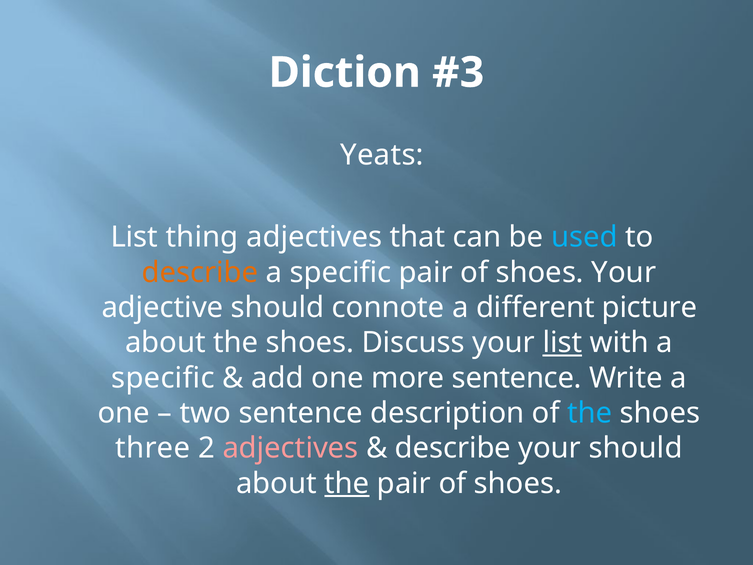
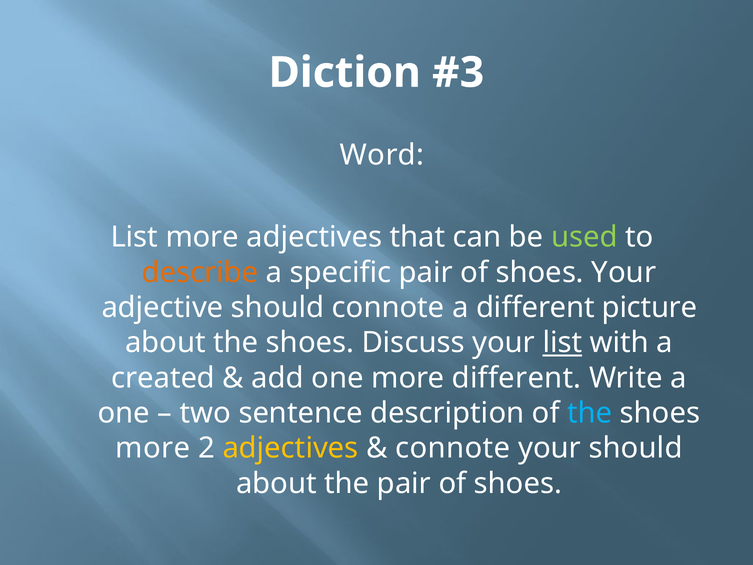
Yeats: Yeats -> Word
List thing: thing -> more
used colour: light blue -> light green
specific at (163, 378): specific -> created
more sentence: sentence -> different
three at (153, 448): three -> more
adjectives at (291, 448) colour: pink -> yellow
describe at (453, 448): describe -> connote
the at (347, 483) underline: present -> none
